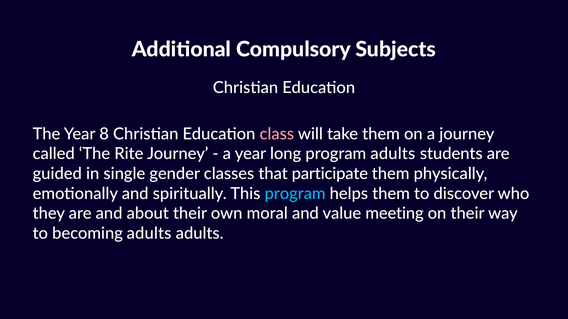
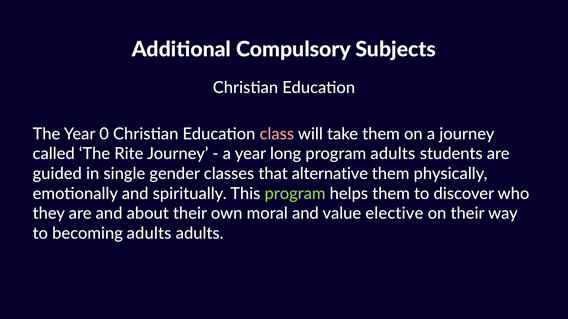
8: 8 -> 0
participate: participate -> alternative
program at (295, 194) colour: light blue -> light green
meeting: meeting -> elective
